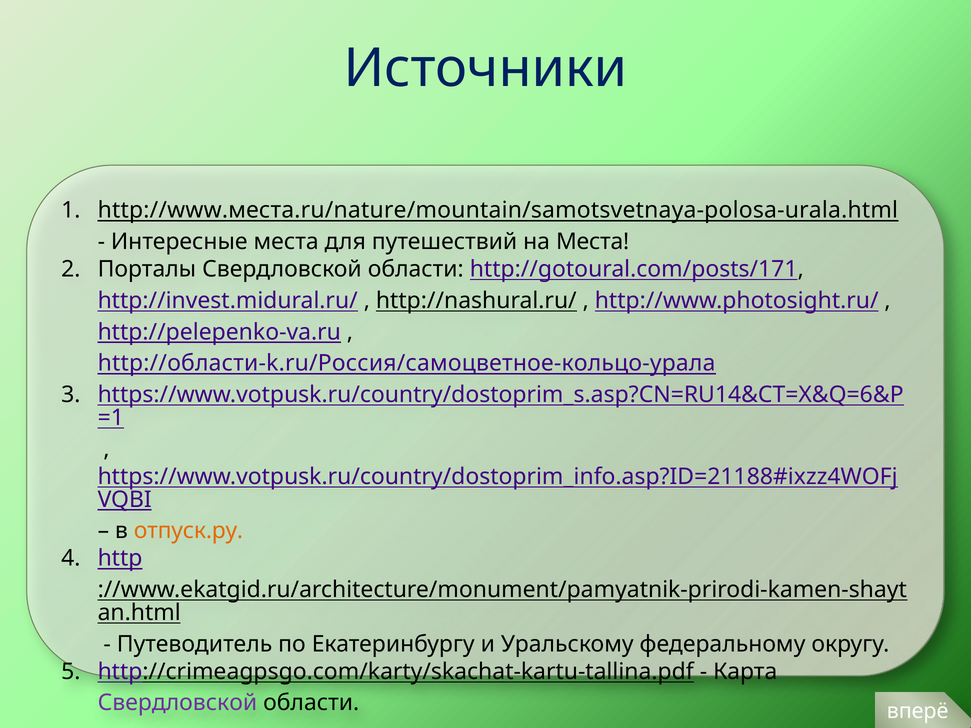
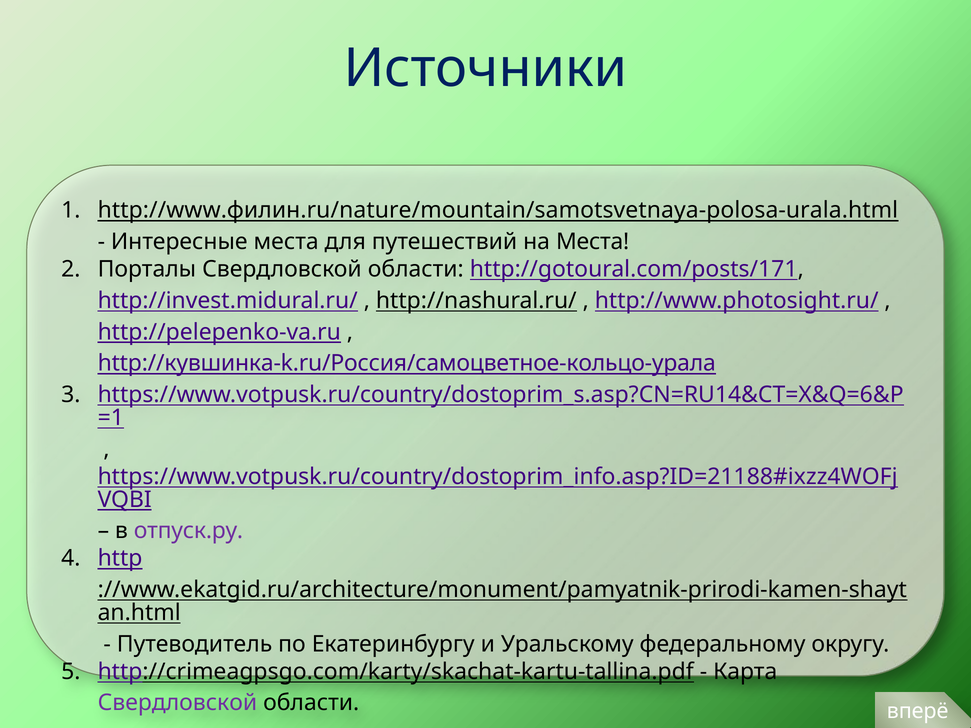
http://www.места.ru/nature/mountain/samotsvetnaya-polosa-urala.html: http://www.места.ru/nature/mountain/samotsvetnaya-polosa-urala.html -> http://www.филин.ru/nature/mountain/samotsvetnaya-polosa-urala.html
http://области-k.ru/Россия/самоцветное-кольцо-урала: http://области-k.ru/Россия/самоцветное-кольцо-урала -> http://кувшинка-k.ru/Россия/самоцветное-кольцо-урала
отпуск.ру colour: orange -> purple
